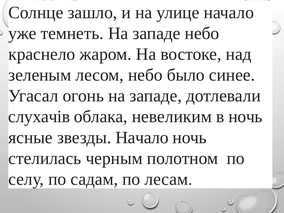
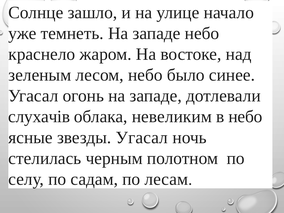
в ночь: ночь -> небо
звезды Начало: Начало -> Угасал
